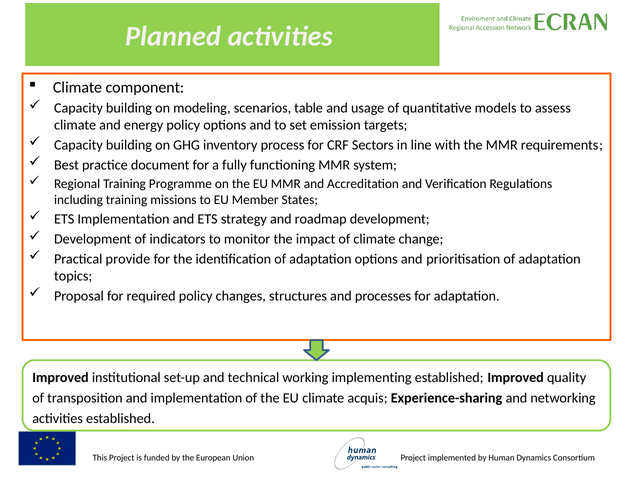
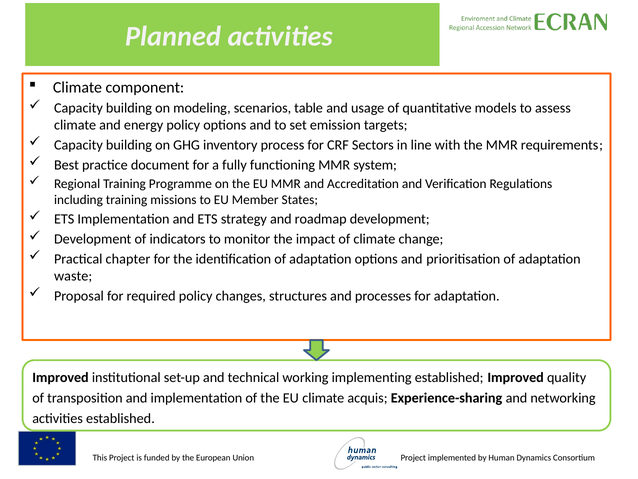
provide: provide -> chapter
topics: topics -> waste
